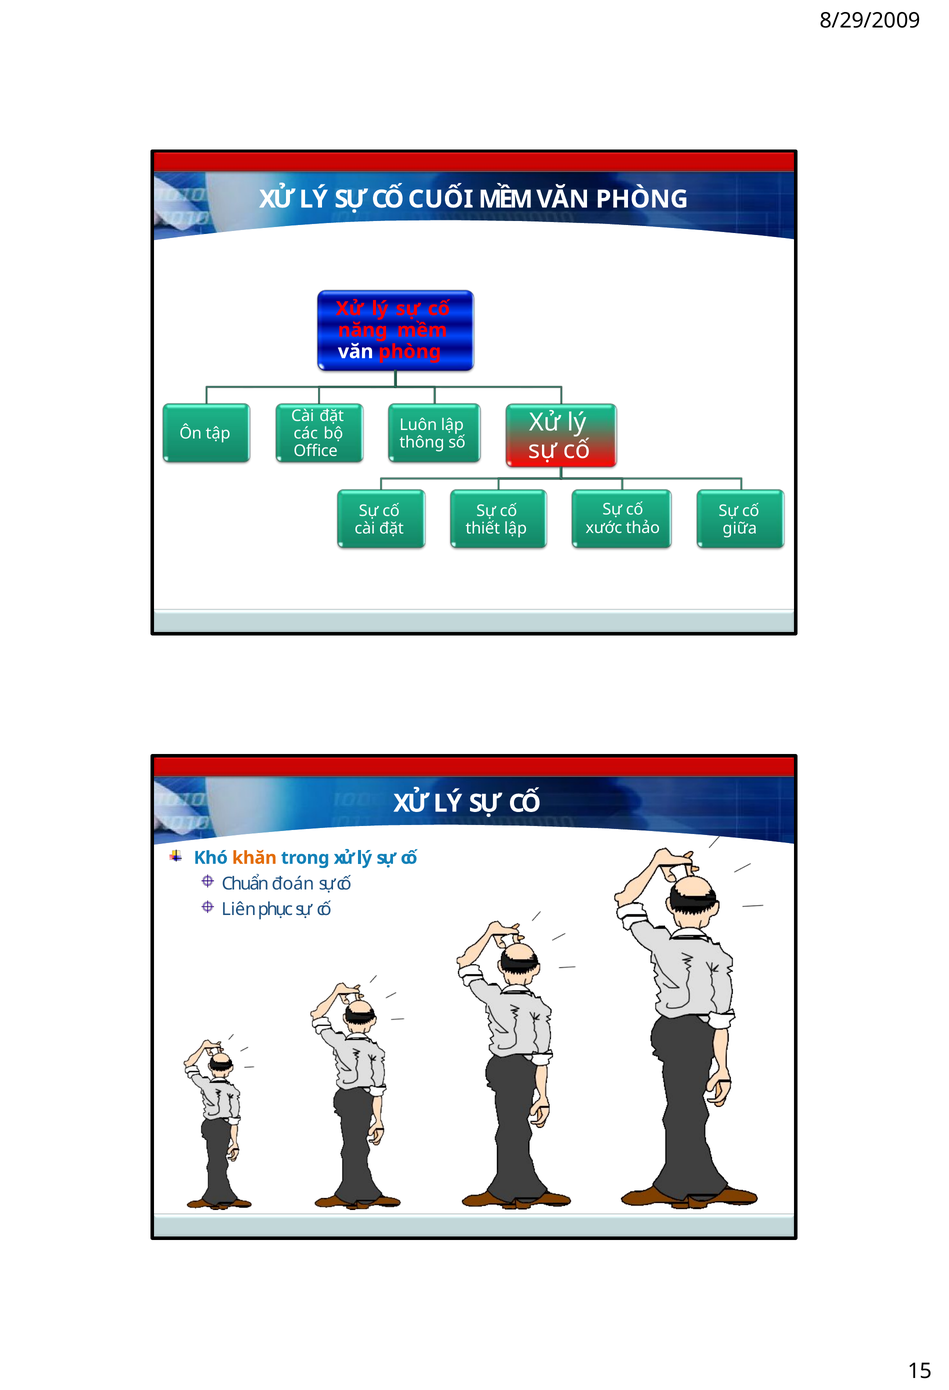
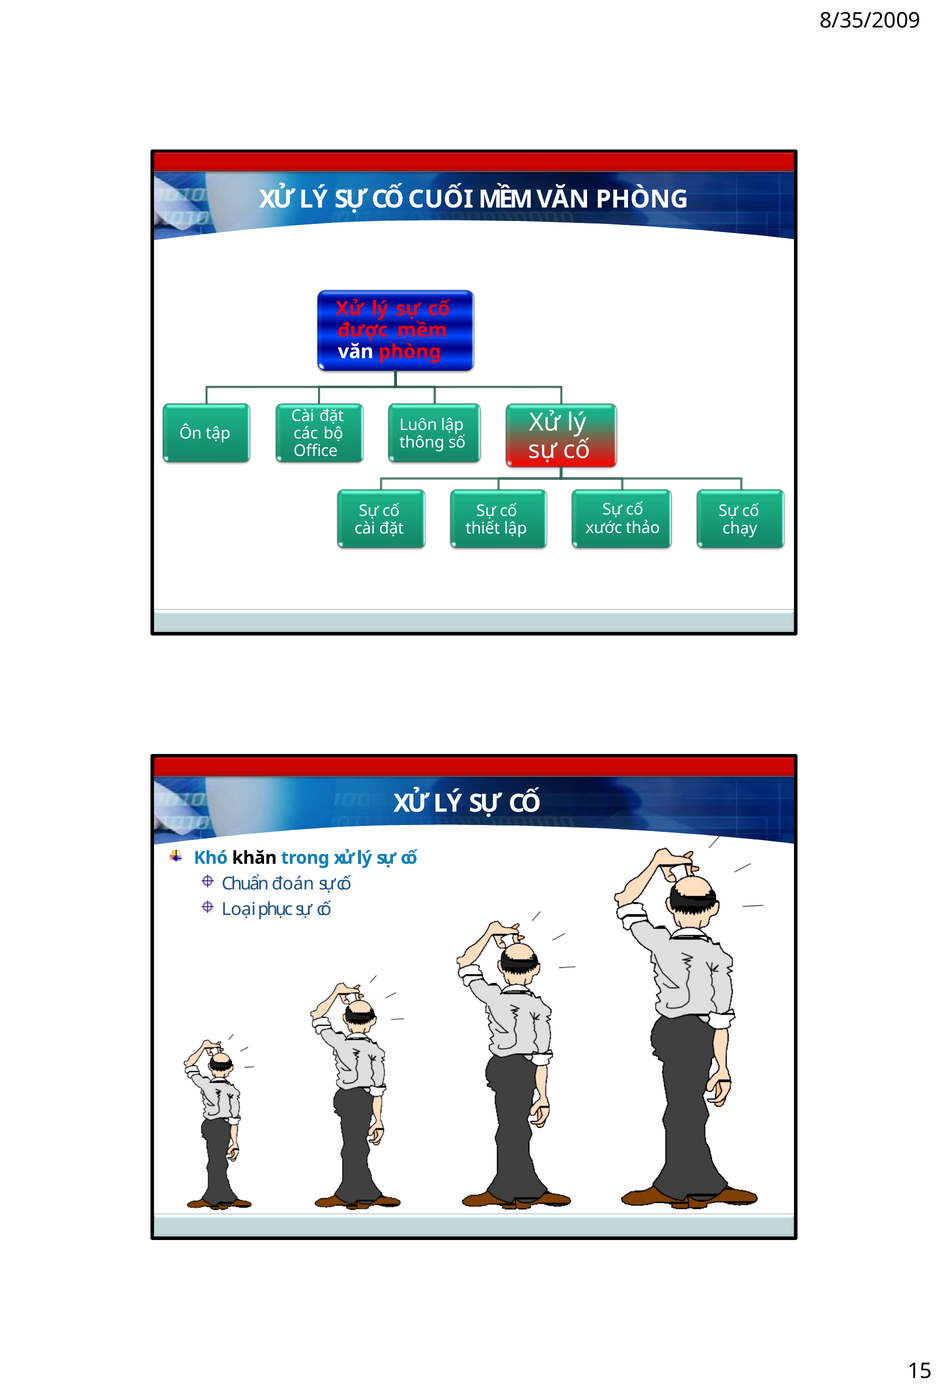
8/29/2009: 8/29/2009 -> 8/35/2009
năng: năng -> được
giữa: giữa -> chạy
khăn colour: orange -> black
Liên: Liên -> Loại
